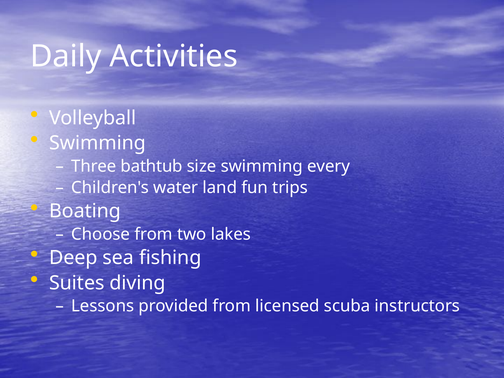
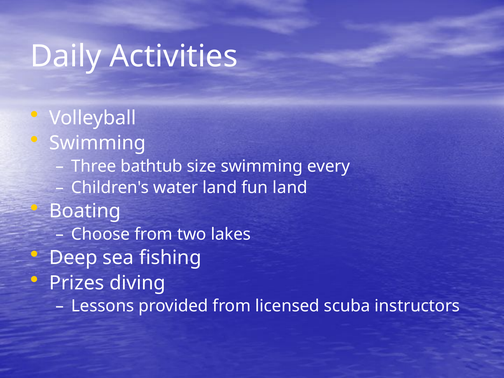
fun trips: trips -> land
Suites: Suites -> Prizes
